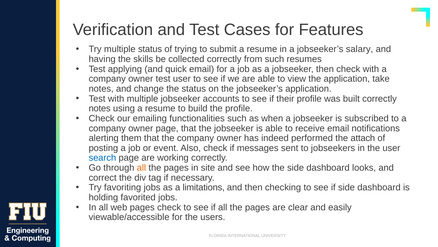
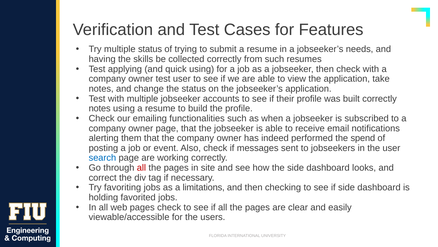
salary: salary -> needs
quick email: email -> using
attach: attach -> spend
all at (141, 167) colour: orange -> red
